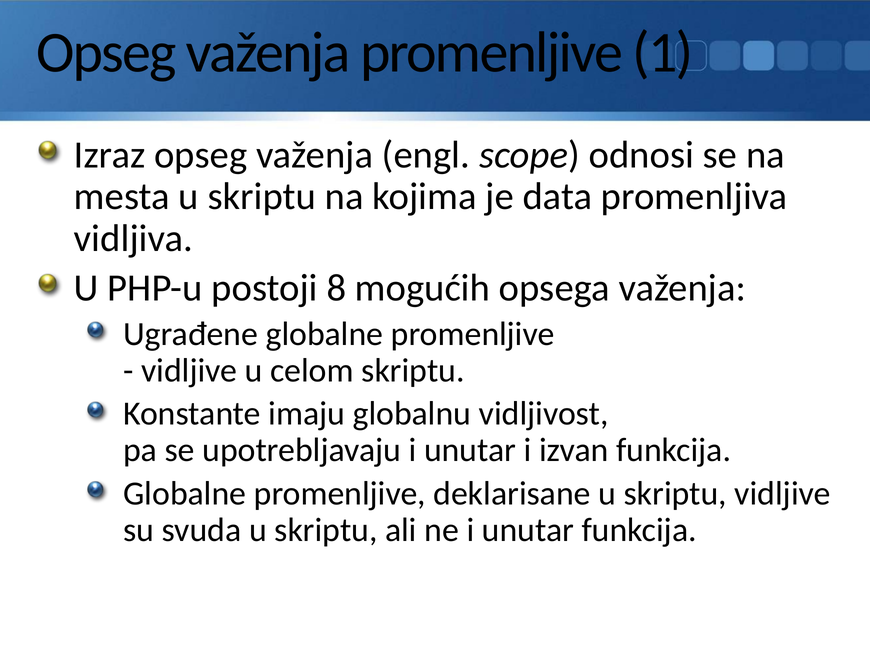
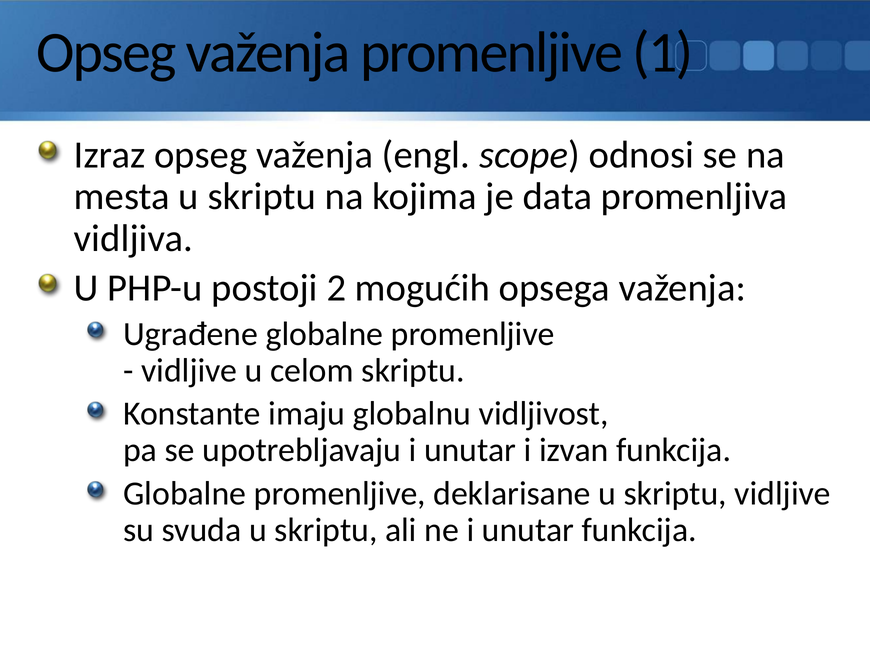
8: 8 -> 2
